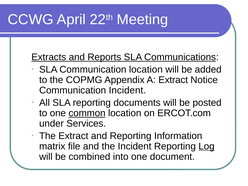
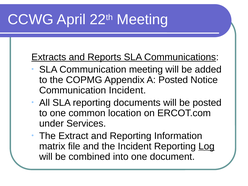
Communication location: location -> meeting
A Extract: Extract -> Posted
common underline: present -> none
